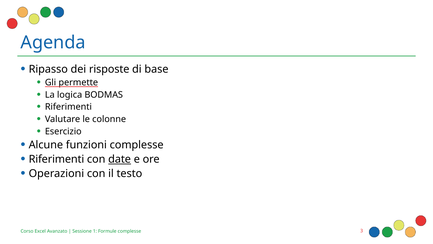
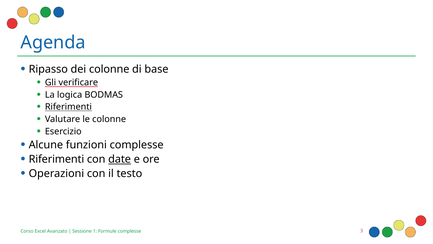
dei risposte: risposte -> colonne
permette: permette -> verificare
Riferimenti at (68, 107) underline: none -> present
